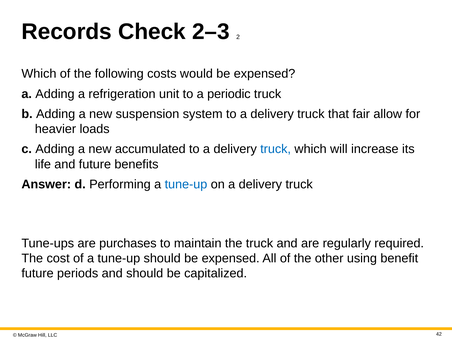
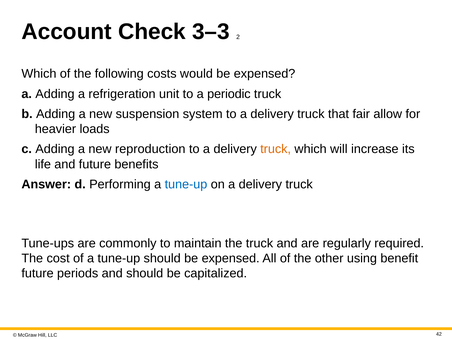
Records: Records -> Account
2–3: 2–3 -> 3–3
accumulated: accumulated -> reproduction
truck at (276, 149) colour: blue -> orange
purchases: purchases -> commonly
